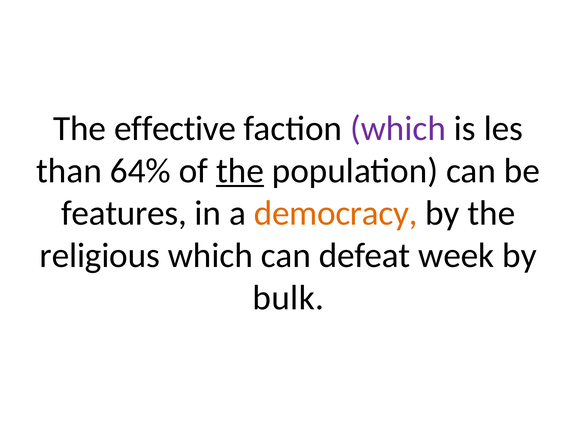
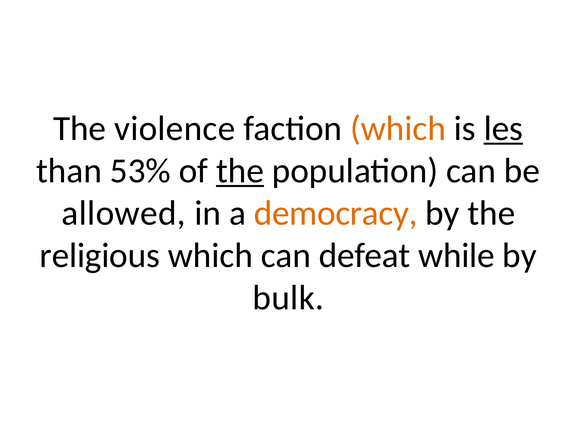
effective: effective -> violence
which at (398, 128) colour: purple -> orange
les underline: none -> present
64%: 64% -> 53%
features: features -> allowed
week: week -> while
